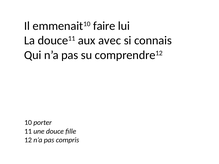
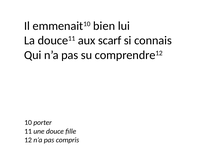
faire: faire -> bien
avec: avec -> scarf
